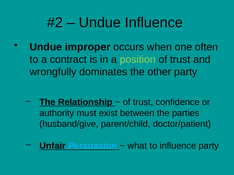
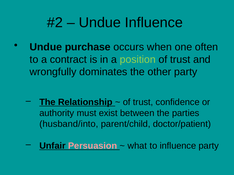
improper: improper -> purchase
husband/give: husband/give -> husband/into
Persuasion colour: light blue -> pink
